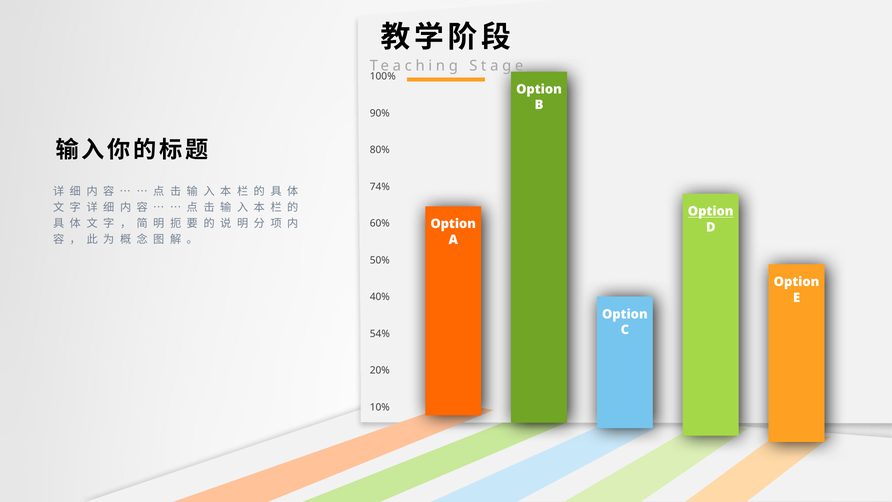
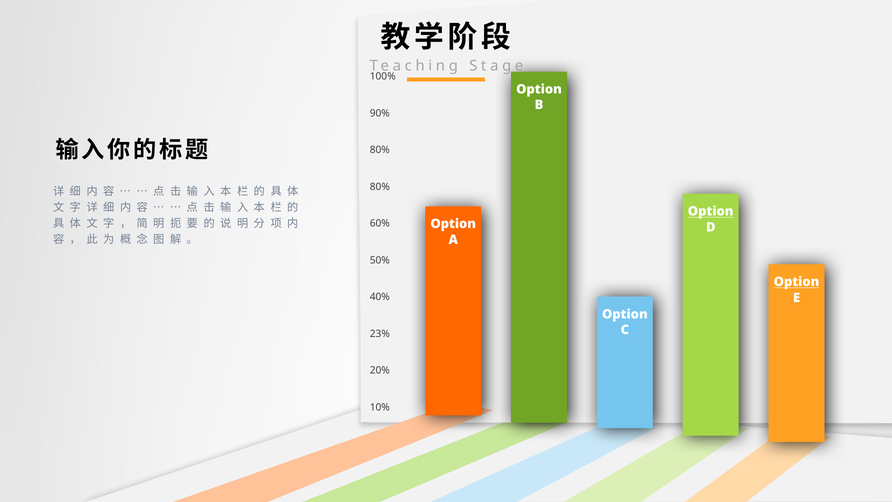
74% at (380, 187): 74% -> 80%
Option at (797, 282) underline: none -> present
54%: 54% -> 23%
